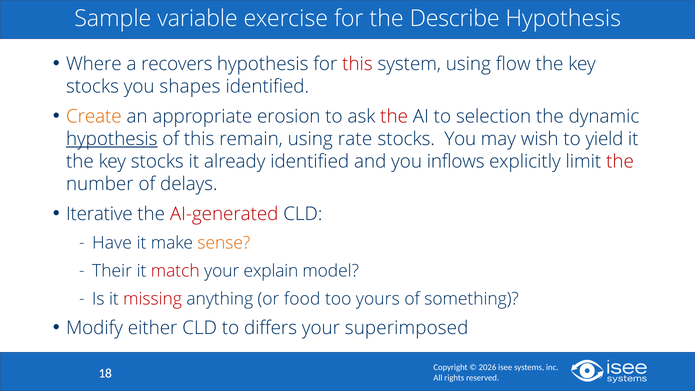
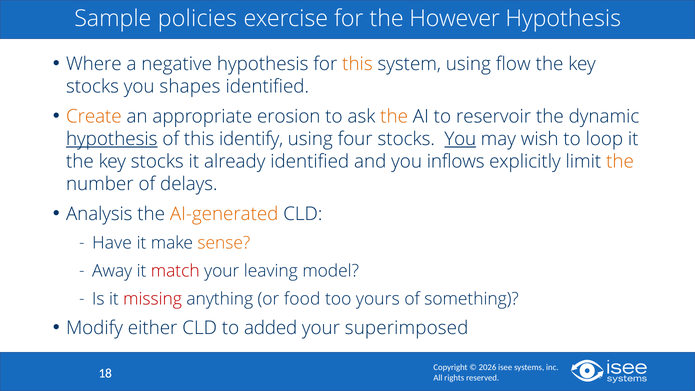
variable: variable -> policies
Describe: Describe -> However
recovers: recovers -> negative
this at (357, 64) colour: red -> orange
the at (394, 116) colour: red -> orange
selection: selection -> reservoir
remain: remain -> identify
rate: rate -> four
You at (460, 139) underline: none -> present
yield: yield -> loop
the at (620, 162) colour: red -> orange
Iterative: Iterative -> Analysis
AI-generated colour: red -> orange
Their: Their -> Away
explain: explain -> leaving
differs: differs -> added
